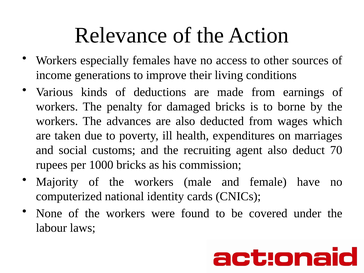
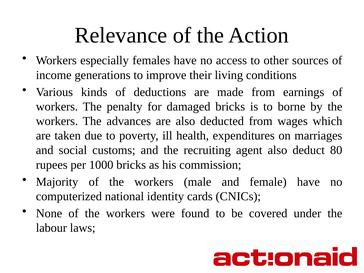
70: 70 -> 80
